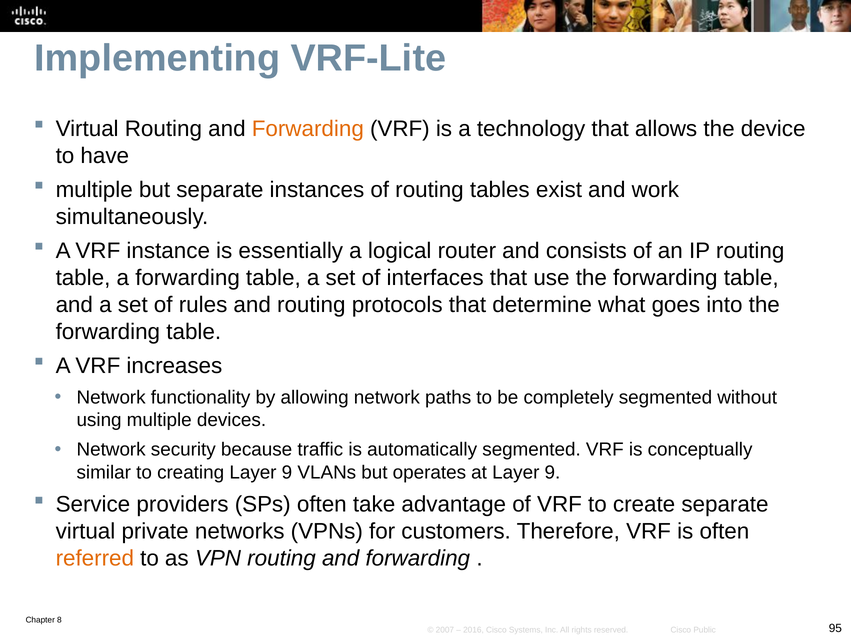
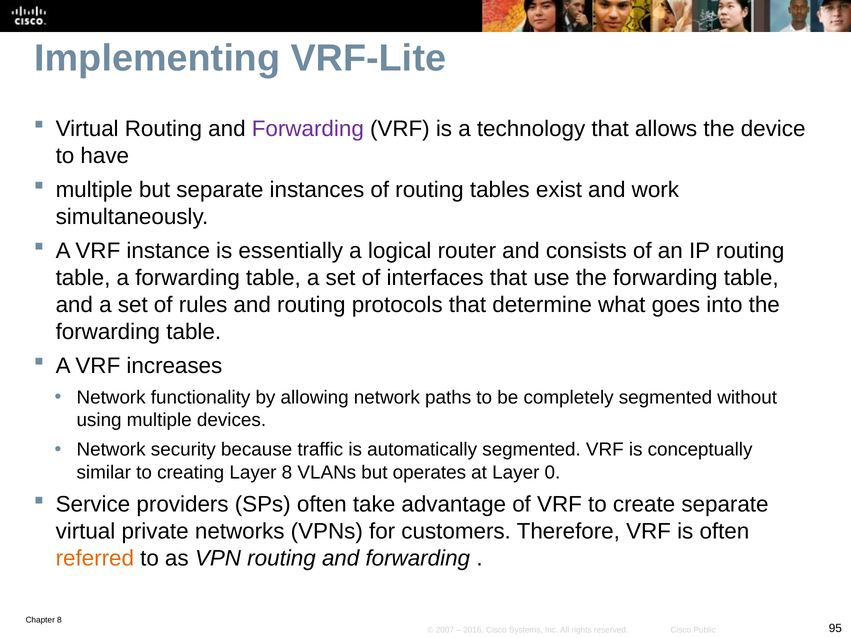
Forwarding at (308, 129) colour: orange -> purple
creating Layer 9: 9 -> 8
at Layer 9: 9 -> 0
